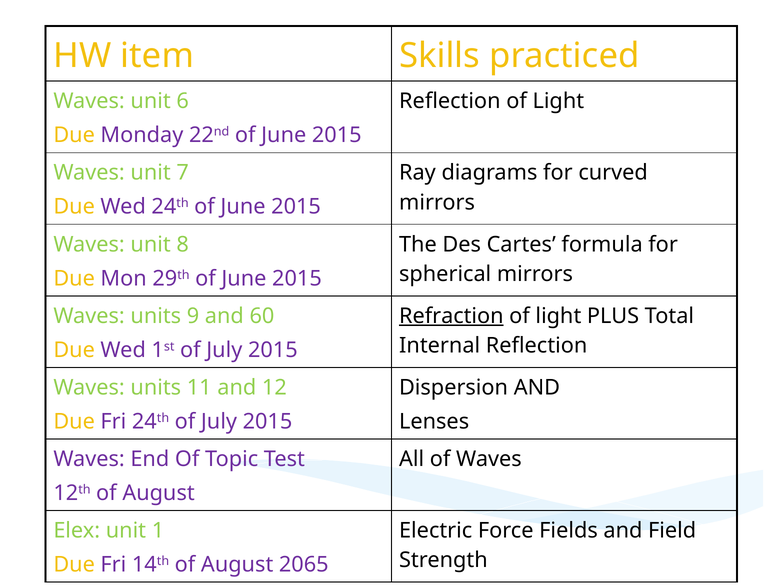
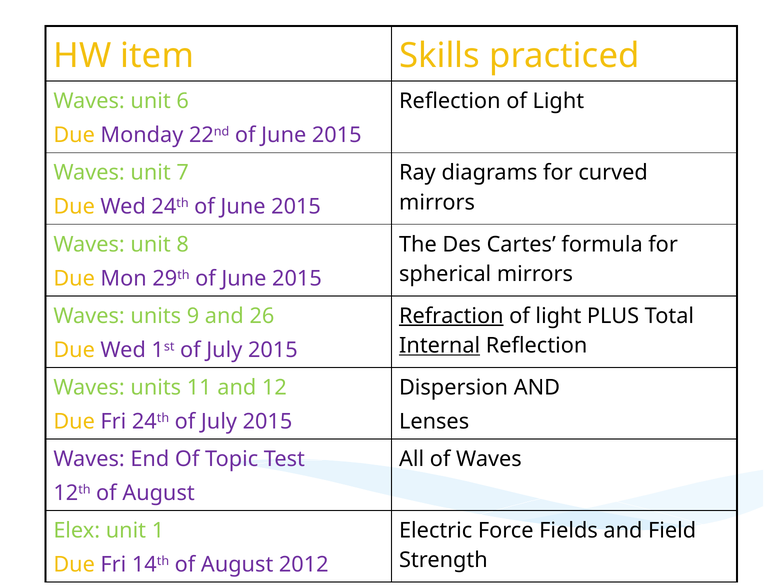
60: 60 -> 26
Internal underline: none -> present
2065: 2065 -> 2012
